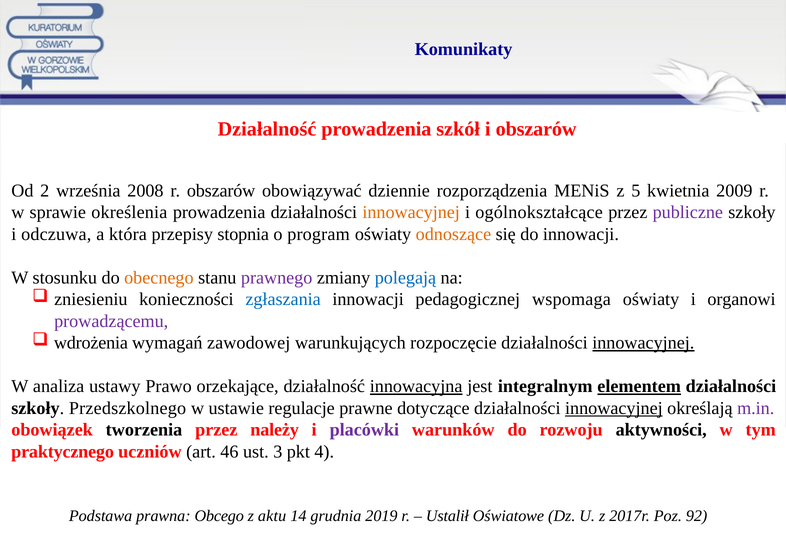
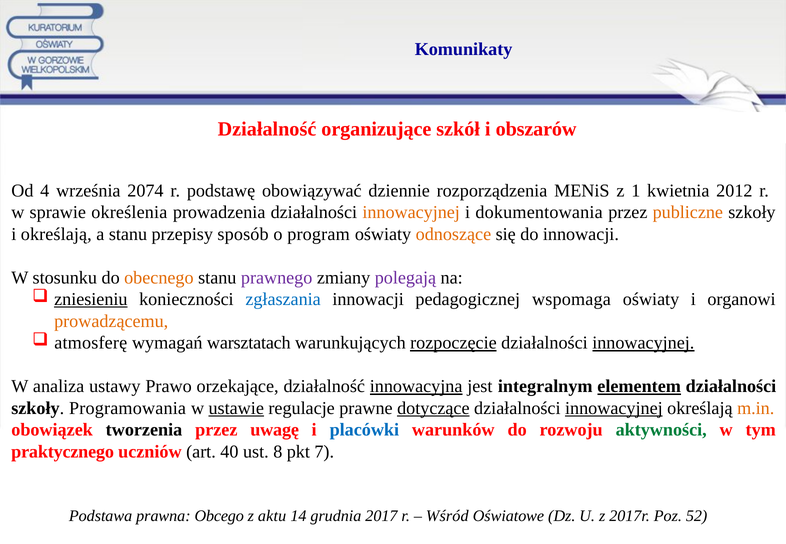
Działalność prowadzenia: prowadzenia -> organizujące
2: 2 -> 4
2008: 2008 -> 2074
r obszarów: obszarów -> podstawę
5: 5 -> 1
2009: 2009 -> 2012
ogólnokształcące: ogólnokształcące -> dokumentowania
publiczne colour: purple -> orange
i odczuwa: odczuwa -> określają
a która: która -> stanu
stopnia: stopnia -> sposób
polegają colour: blue -> purple
zniesieniu underline: none -> present
prowadzącemu colour: purple -> orange
wdrożenia: wdrożenia -> atmosferę
zawodowej: zawodowej -> warsztatach
rozpoczęcie underline: none -> present
Przedszkolnego: Przedszkolnego -> Programowania
ustawie underline: none -> present
dotyczące underline: none -> present
m.in colour: purple -> orange
należy: należy -> uwagę
placówki colour: purple -> blue
aktywności colour: black -> green
46: 46 -> 40
3: 3 -> 8
4: 4 -> 7
2019: 2019 -> 2017
Ustalił: Ustalił -> Wśród
92: 92 -> 52
